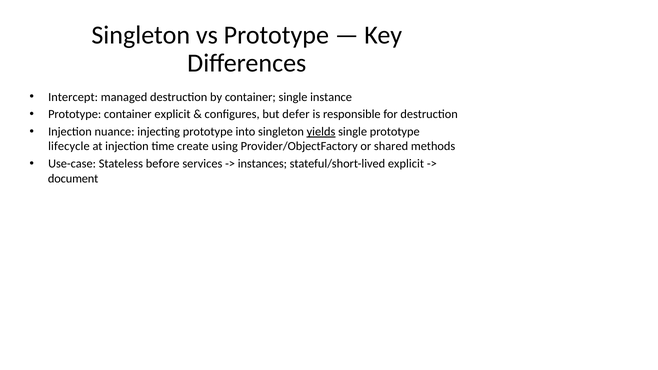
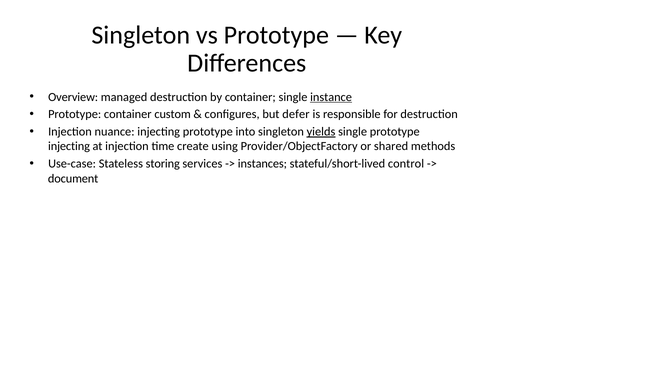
Intercept: Intercept -> Overview
instance underline: none -> present
container explicit: explicit -> custom
lifecycle at (69, 146): lifecycle -> injecting
before: before -> storing
stateful/short-lived explicit: explicit -> control
